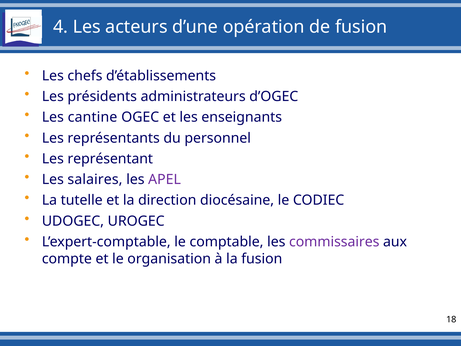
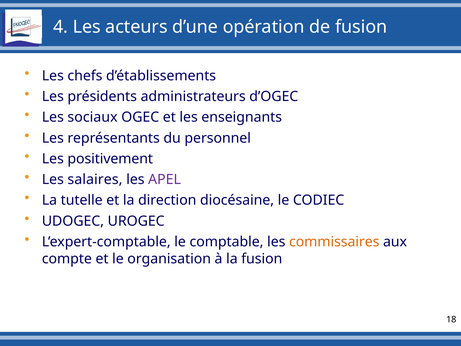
cantine: cantine -> sociaux
représentant: représentant -> positivement
commissaires colour: purple -> orange
